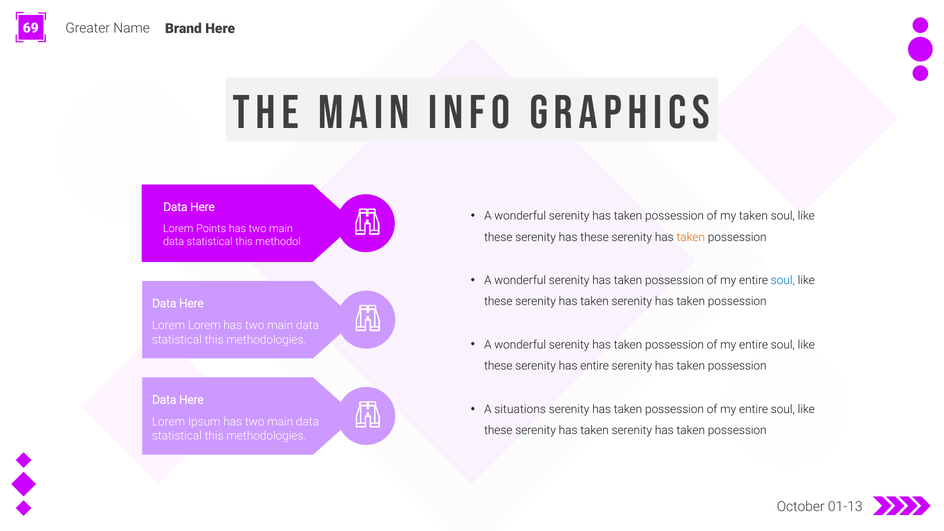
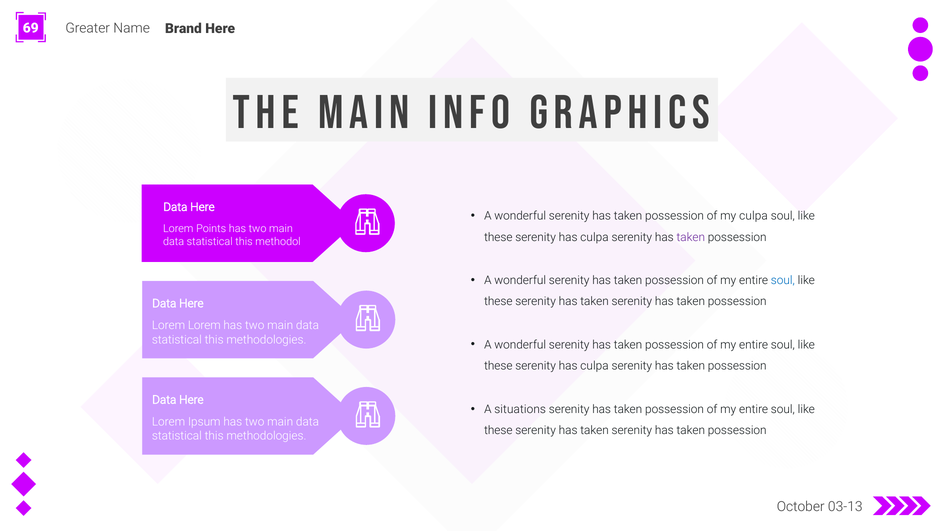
my taken: taken -> culpa
these at (595, 237): these -> culpa
taken at (691, 237) colour: orange -> purple
entire at (595, 366): entire -> culpa
01-13: 01-13 -> 03-13
